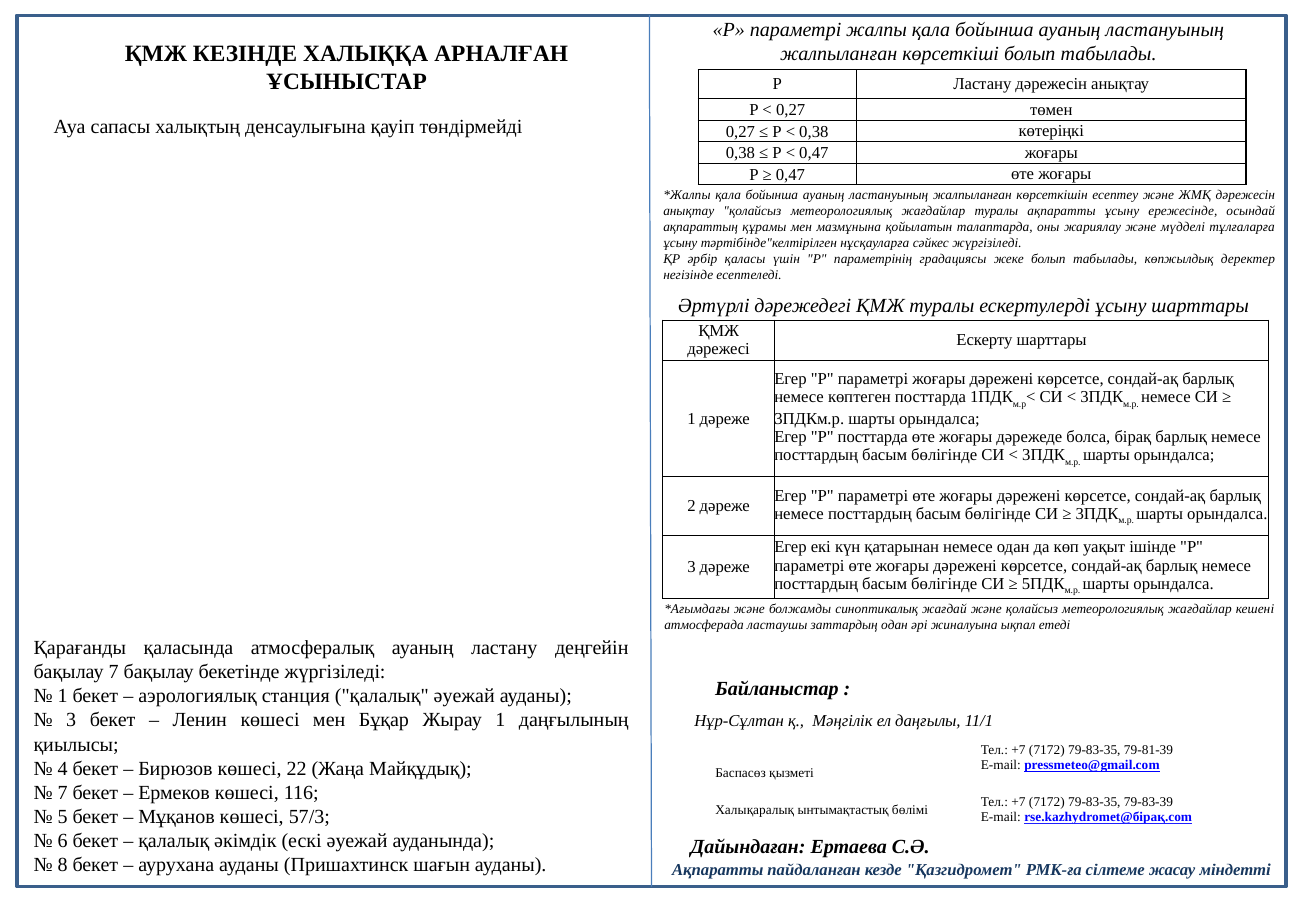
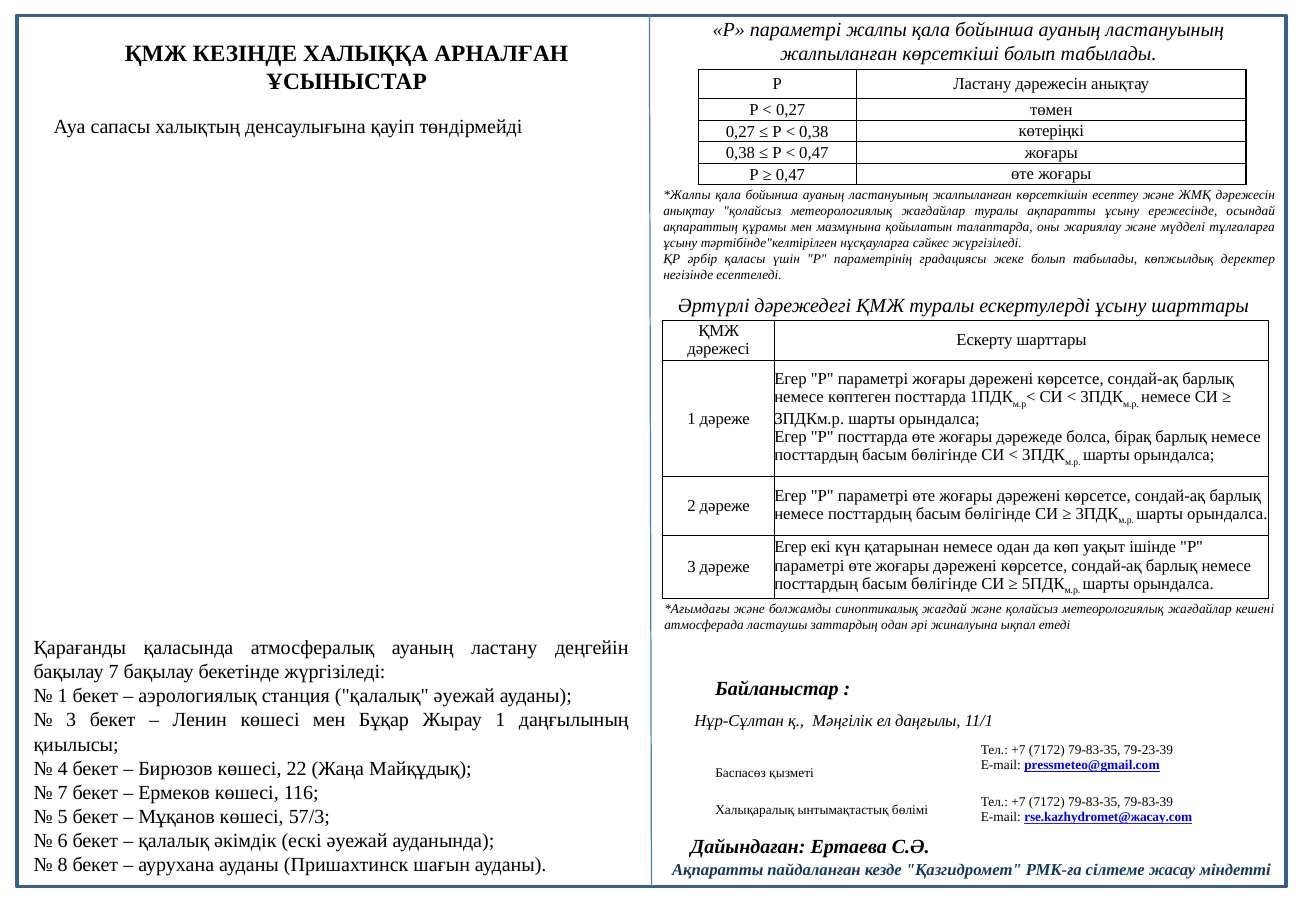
79-81-39: 79-81-39 -> 79-23-39
rse.kazhydromet@бірақ.com: rse.kazhydromet@бірақ.com -> rse.kazhydromet@жасау.com
